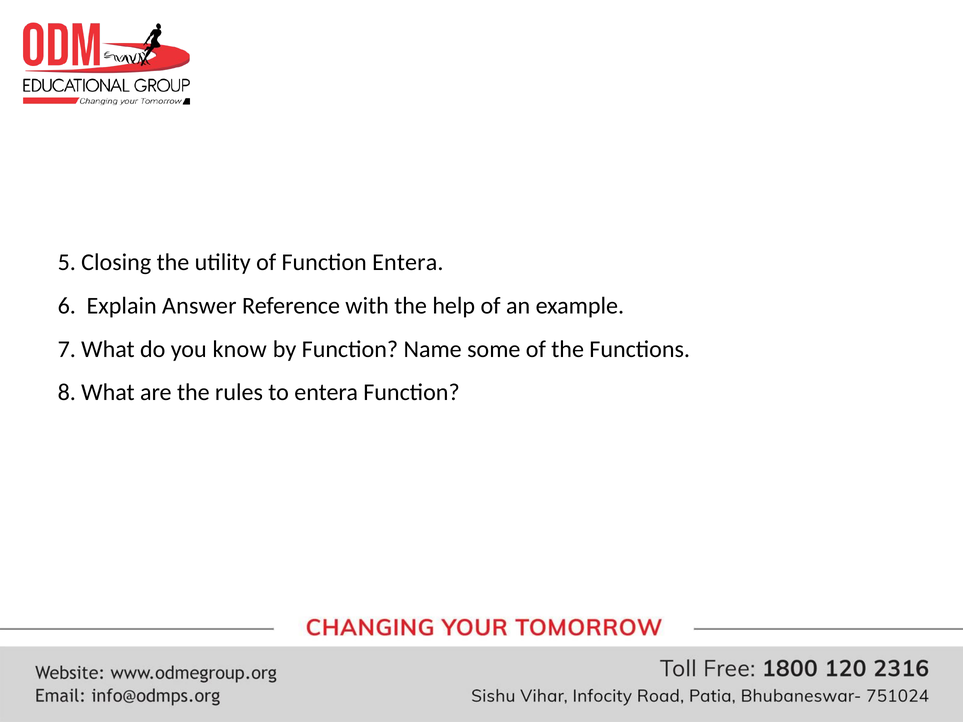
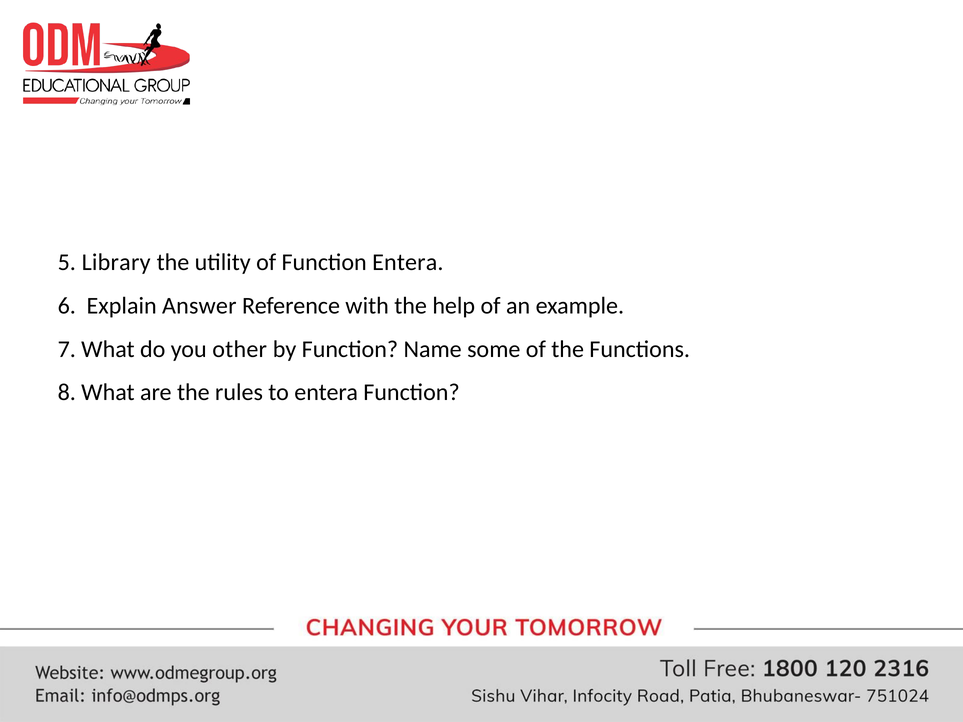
Closing: Closing -> Library
know: know -> other
